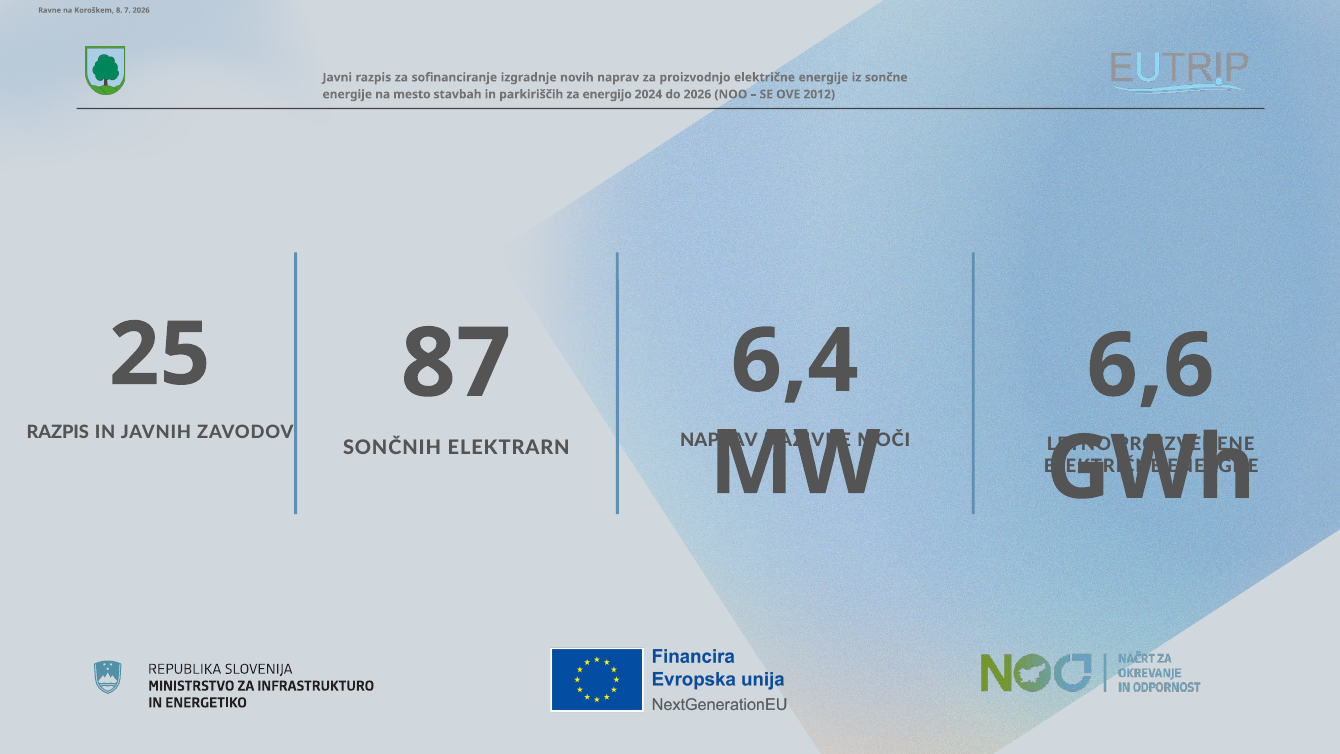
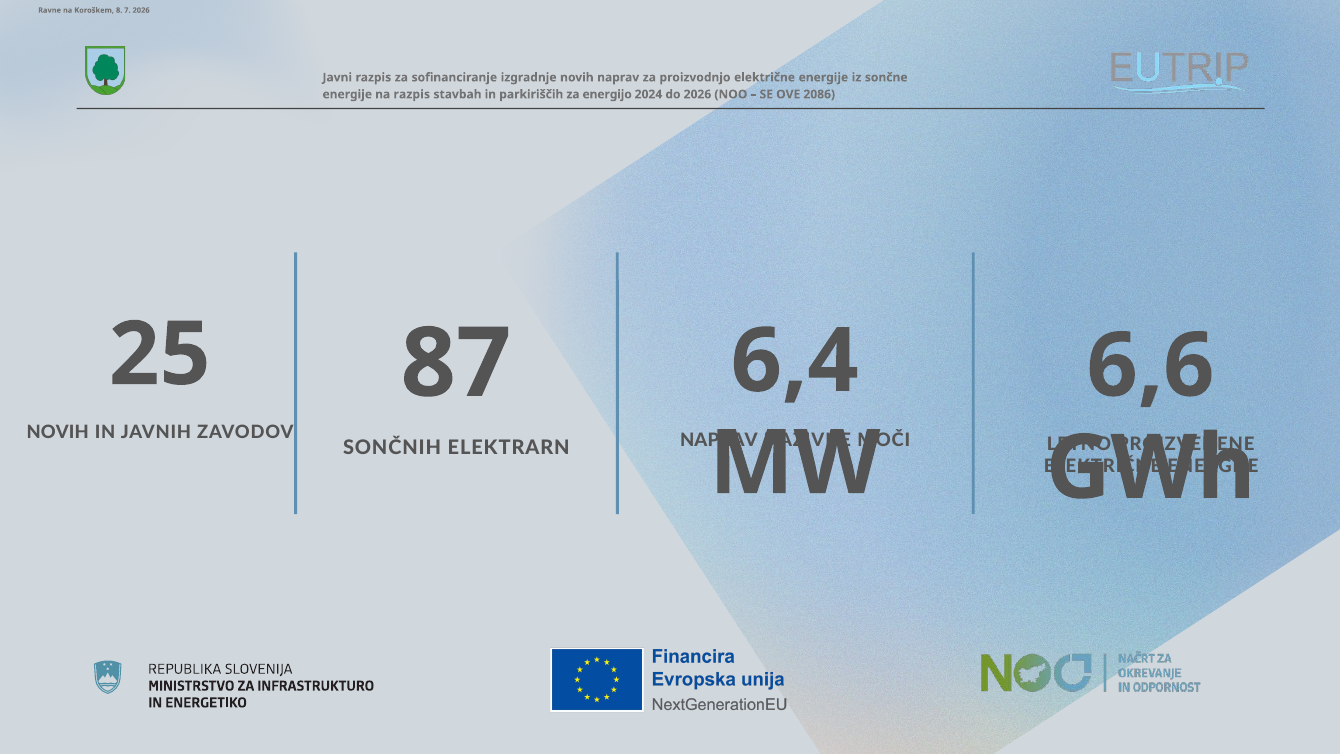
na mesto: mesto -> razpis
2012: 2012 -> 2086
RAZPIS at (58, 432): RAZPIS -> NOVIH
